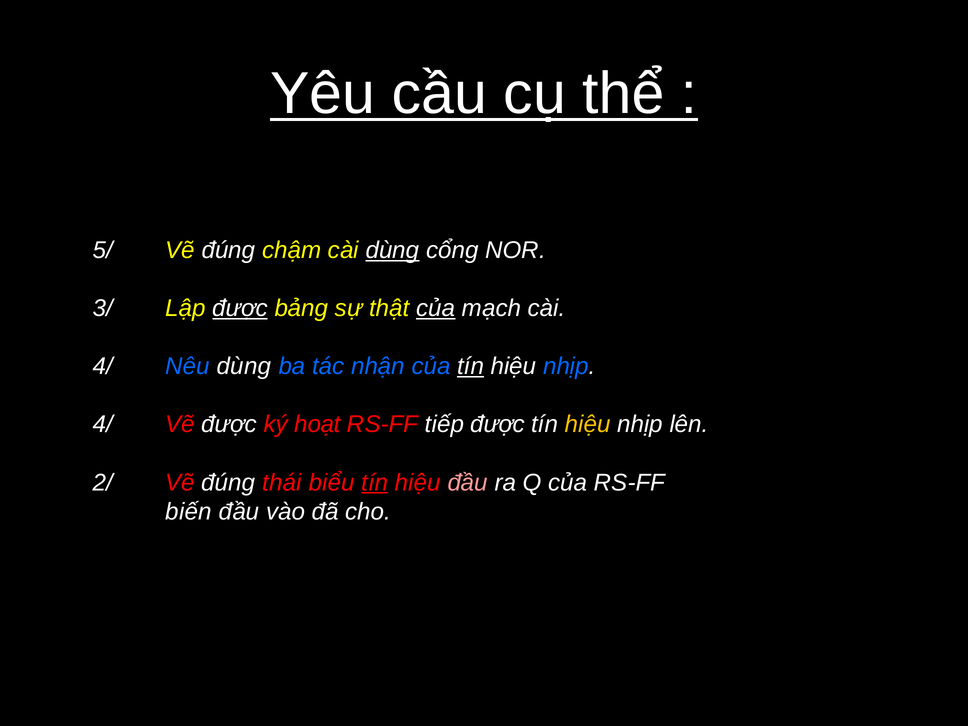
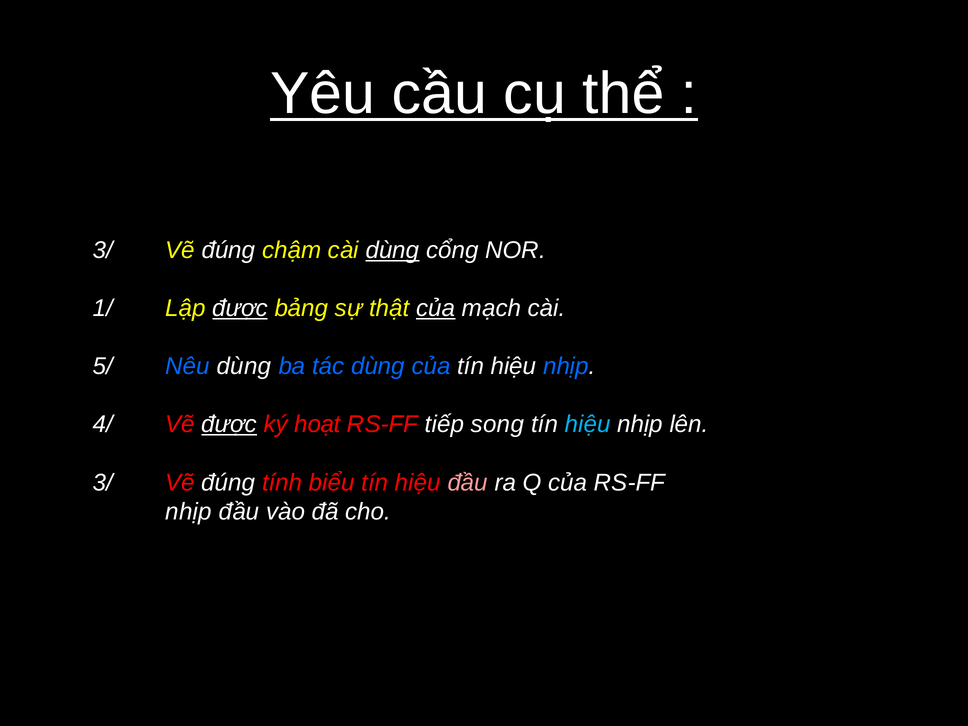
5/ at (103, 250): 5/ -> 3/
3/: 3/ -> 1/
4/ at (103, 366): 4/ -> 5/
tác nhận: nhận -> dùng
tín at (471, 366) underline: present -> none
được at (229, 424) underline: none -> present
tiếp được: được -> song
hiệu at (588, 424) colour: yellow -> light blue
2/ at (103, 483): 2/ -> 3/
thái: thái -> tính
tín at (375, 483) underline: present -> none
biến at (189, 512): biến -> nhịp
